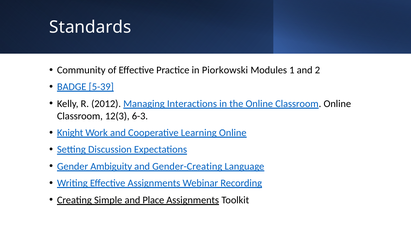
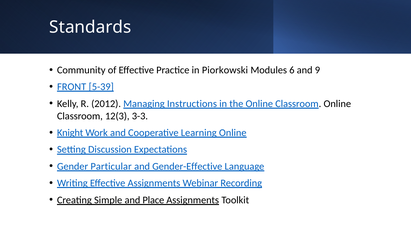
1: 1 -> 6
2: 2 -> 9
BADGE: BADGE -> FRONT
Interactions: Interactions -> Instructions
6-3: 6-3 -> 3-3
Ambiguity: Ambiguity -> Particular
Gender-Creating: Gender-Creating -> Gender-Effective
